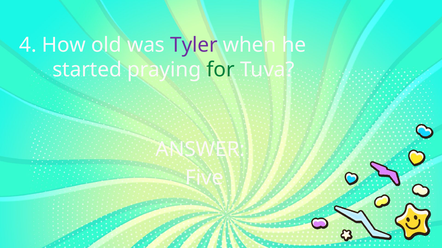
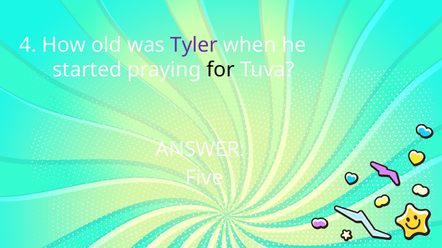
for colour: green -> black
